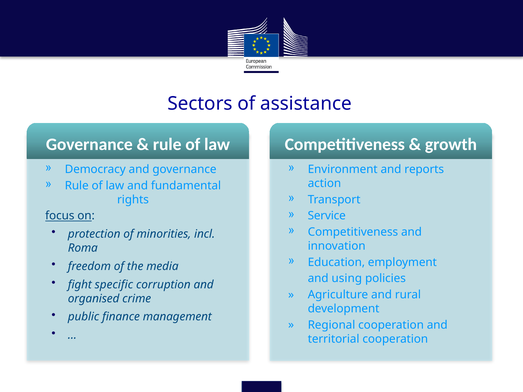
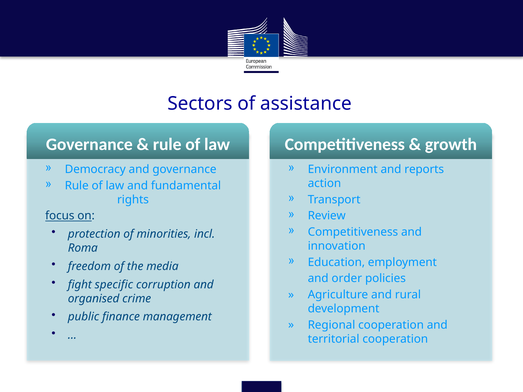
Service: Service -> Review
using: using -> order
